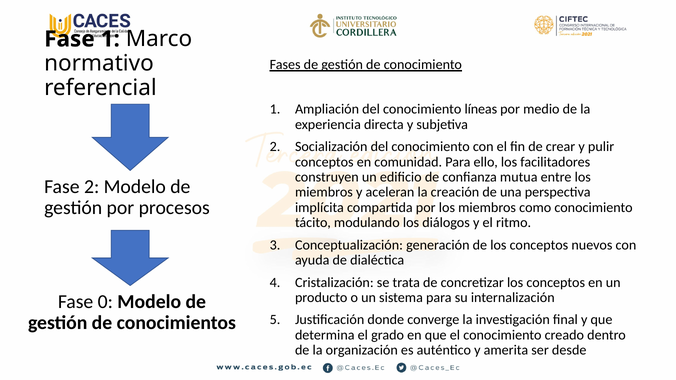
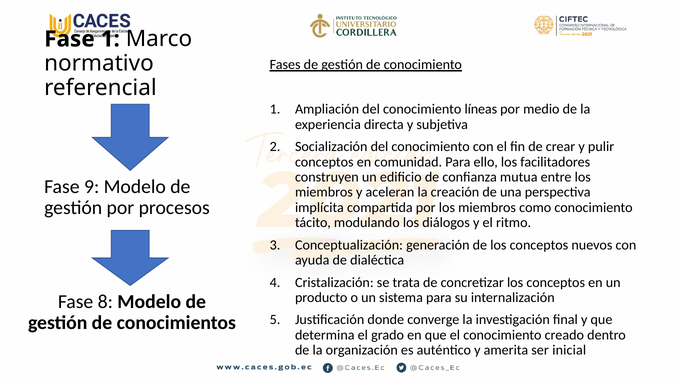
Fase 2: 2 -> 9
0: 0 -> 8
desde: desde -> inicial
